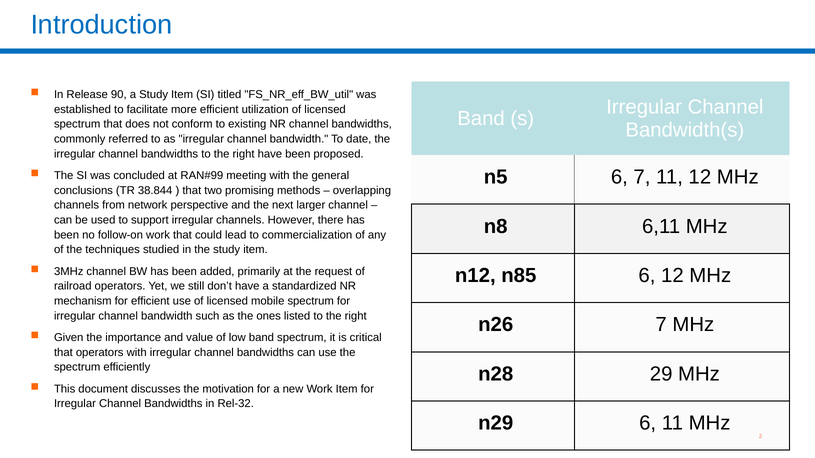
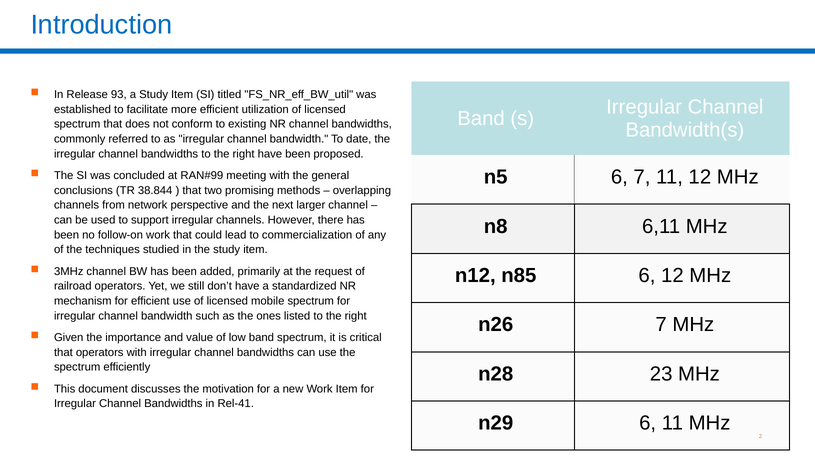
90: 90 -> 93
29: 29 -> 23
Rel-32: Rel-32 -> Rel-41
